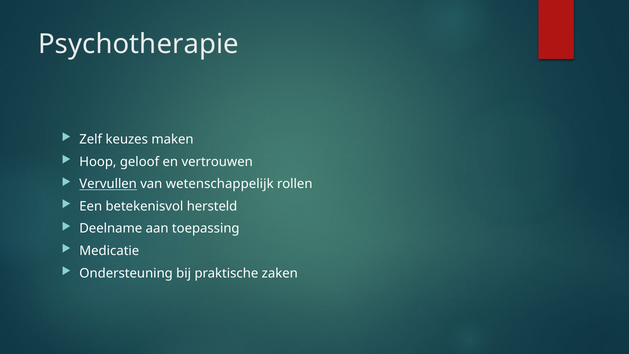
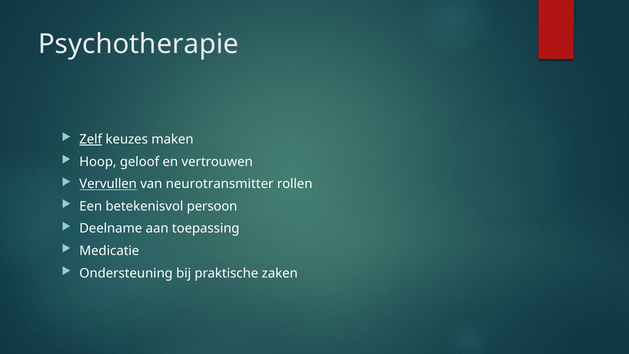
Zelf underline: none -> present
wetenschappelijk: wetenschappelijk -> neurotransmitter
hersteld: hersteld -> persoon
